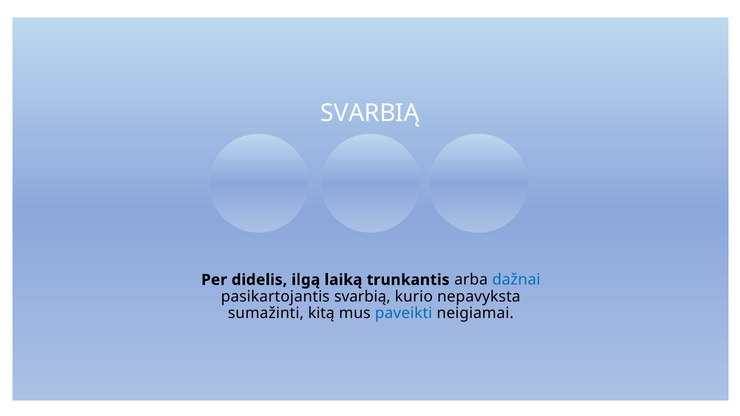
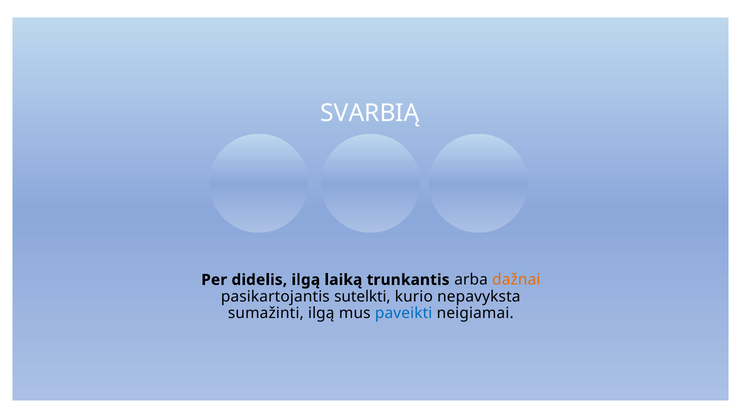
dažnai colour: blue -> orange
pasikartojantis svarbią: svarbią -> sutelkti
sumažinti kitą: kitą -> ilgą
